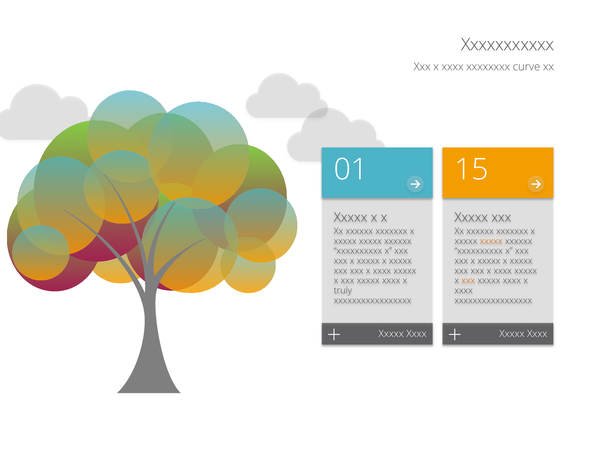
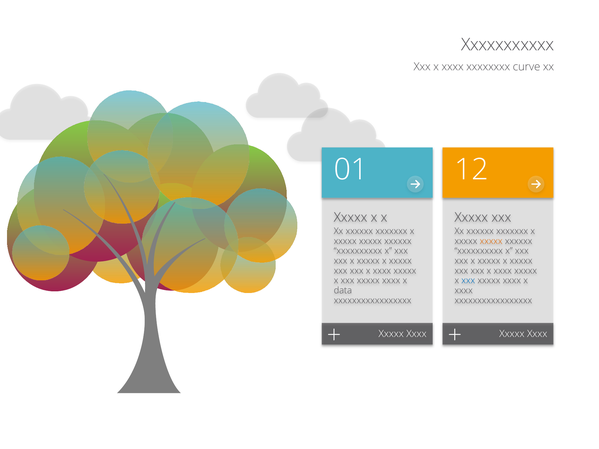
15: 15 -> 12
xxx at (468, 281) colour: orange -> blue
truly: truly -> data
